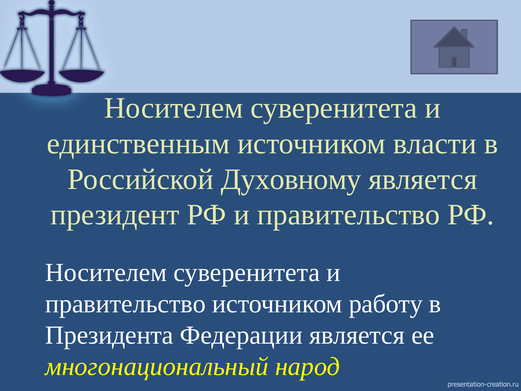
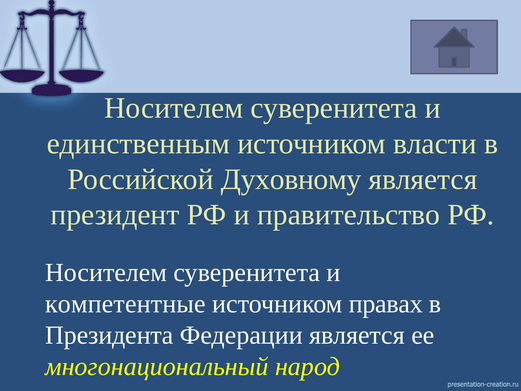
правительство at (125, 304): правительство -> компетентные
работу: работу -> правах
